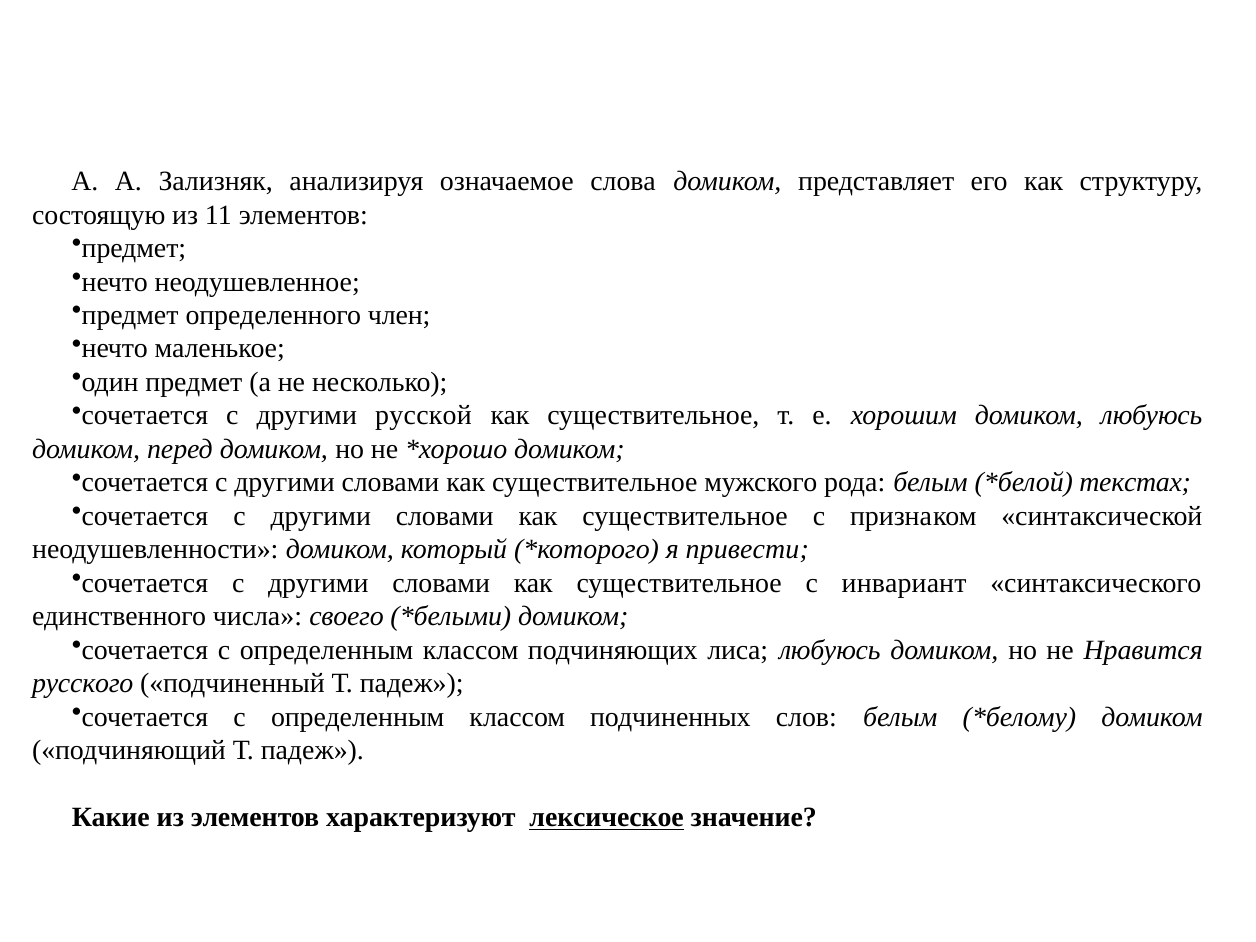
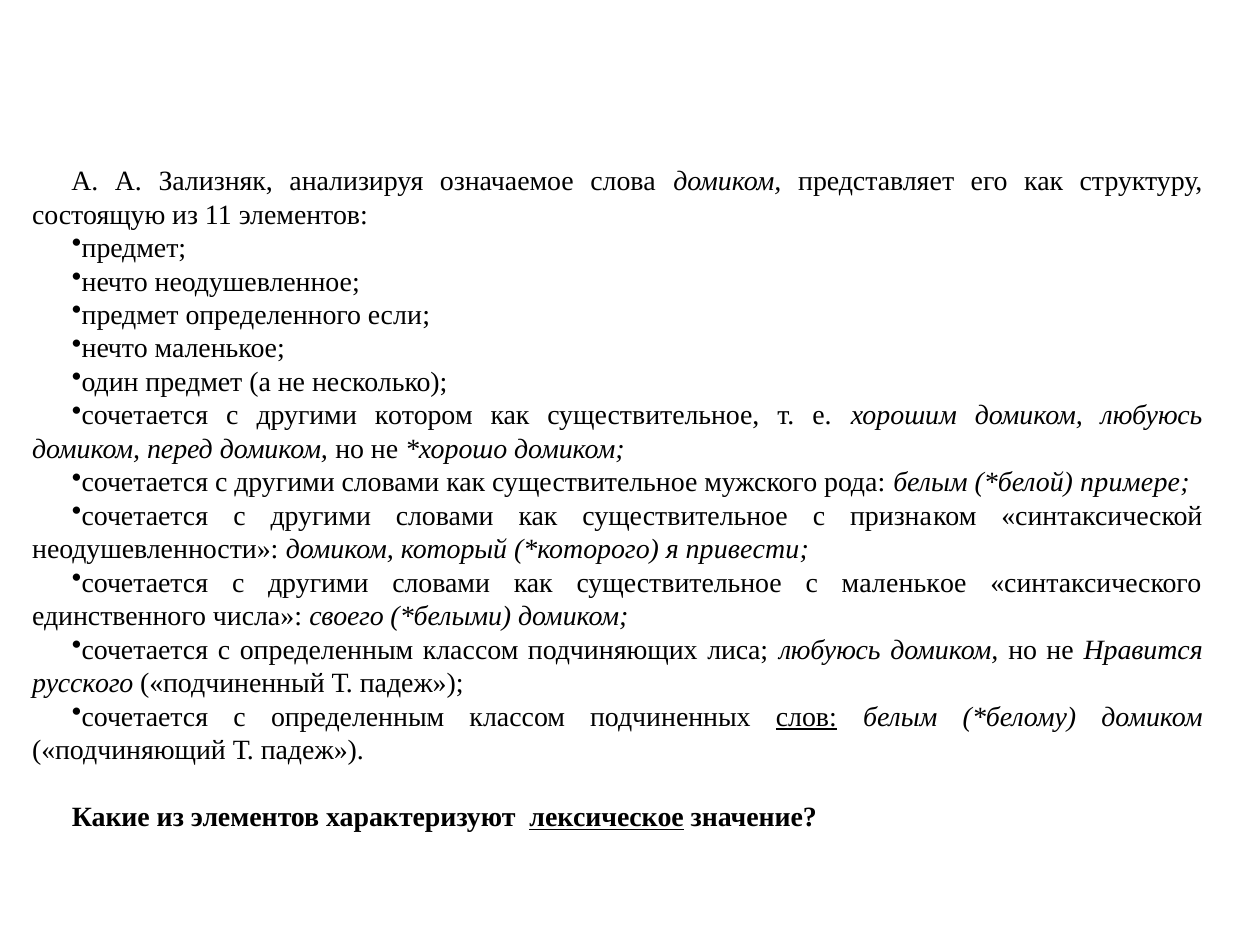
член: член -> если
русской: русской -> котором
текстах: текстах -> примере
с инвариант: инвариант -> маленькое
слов underline: none -> present
